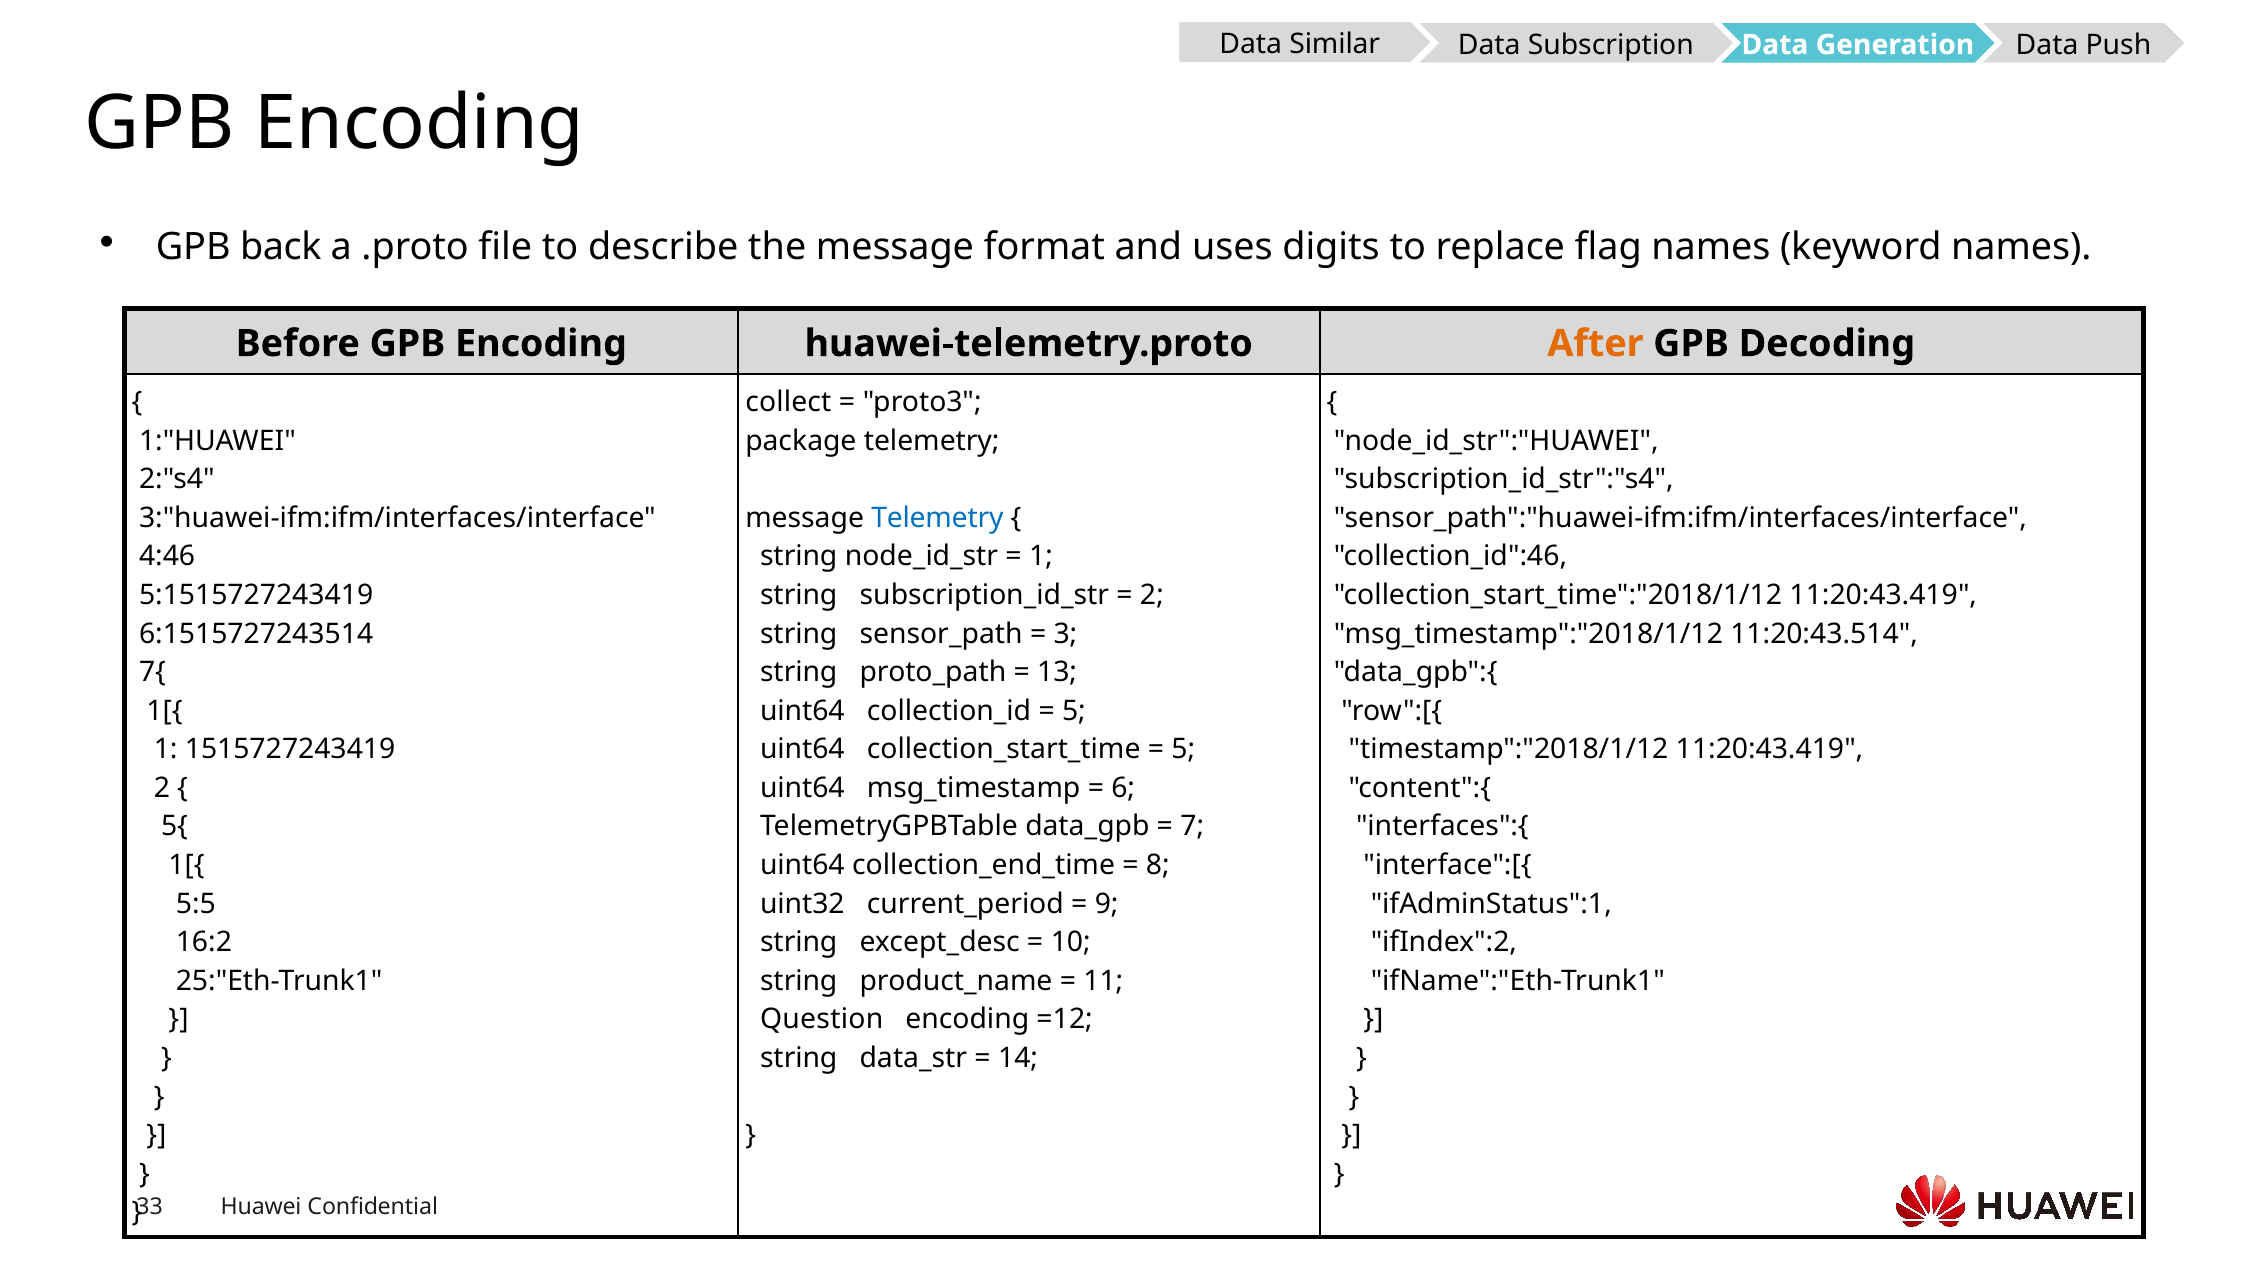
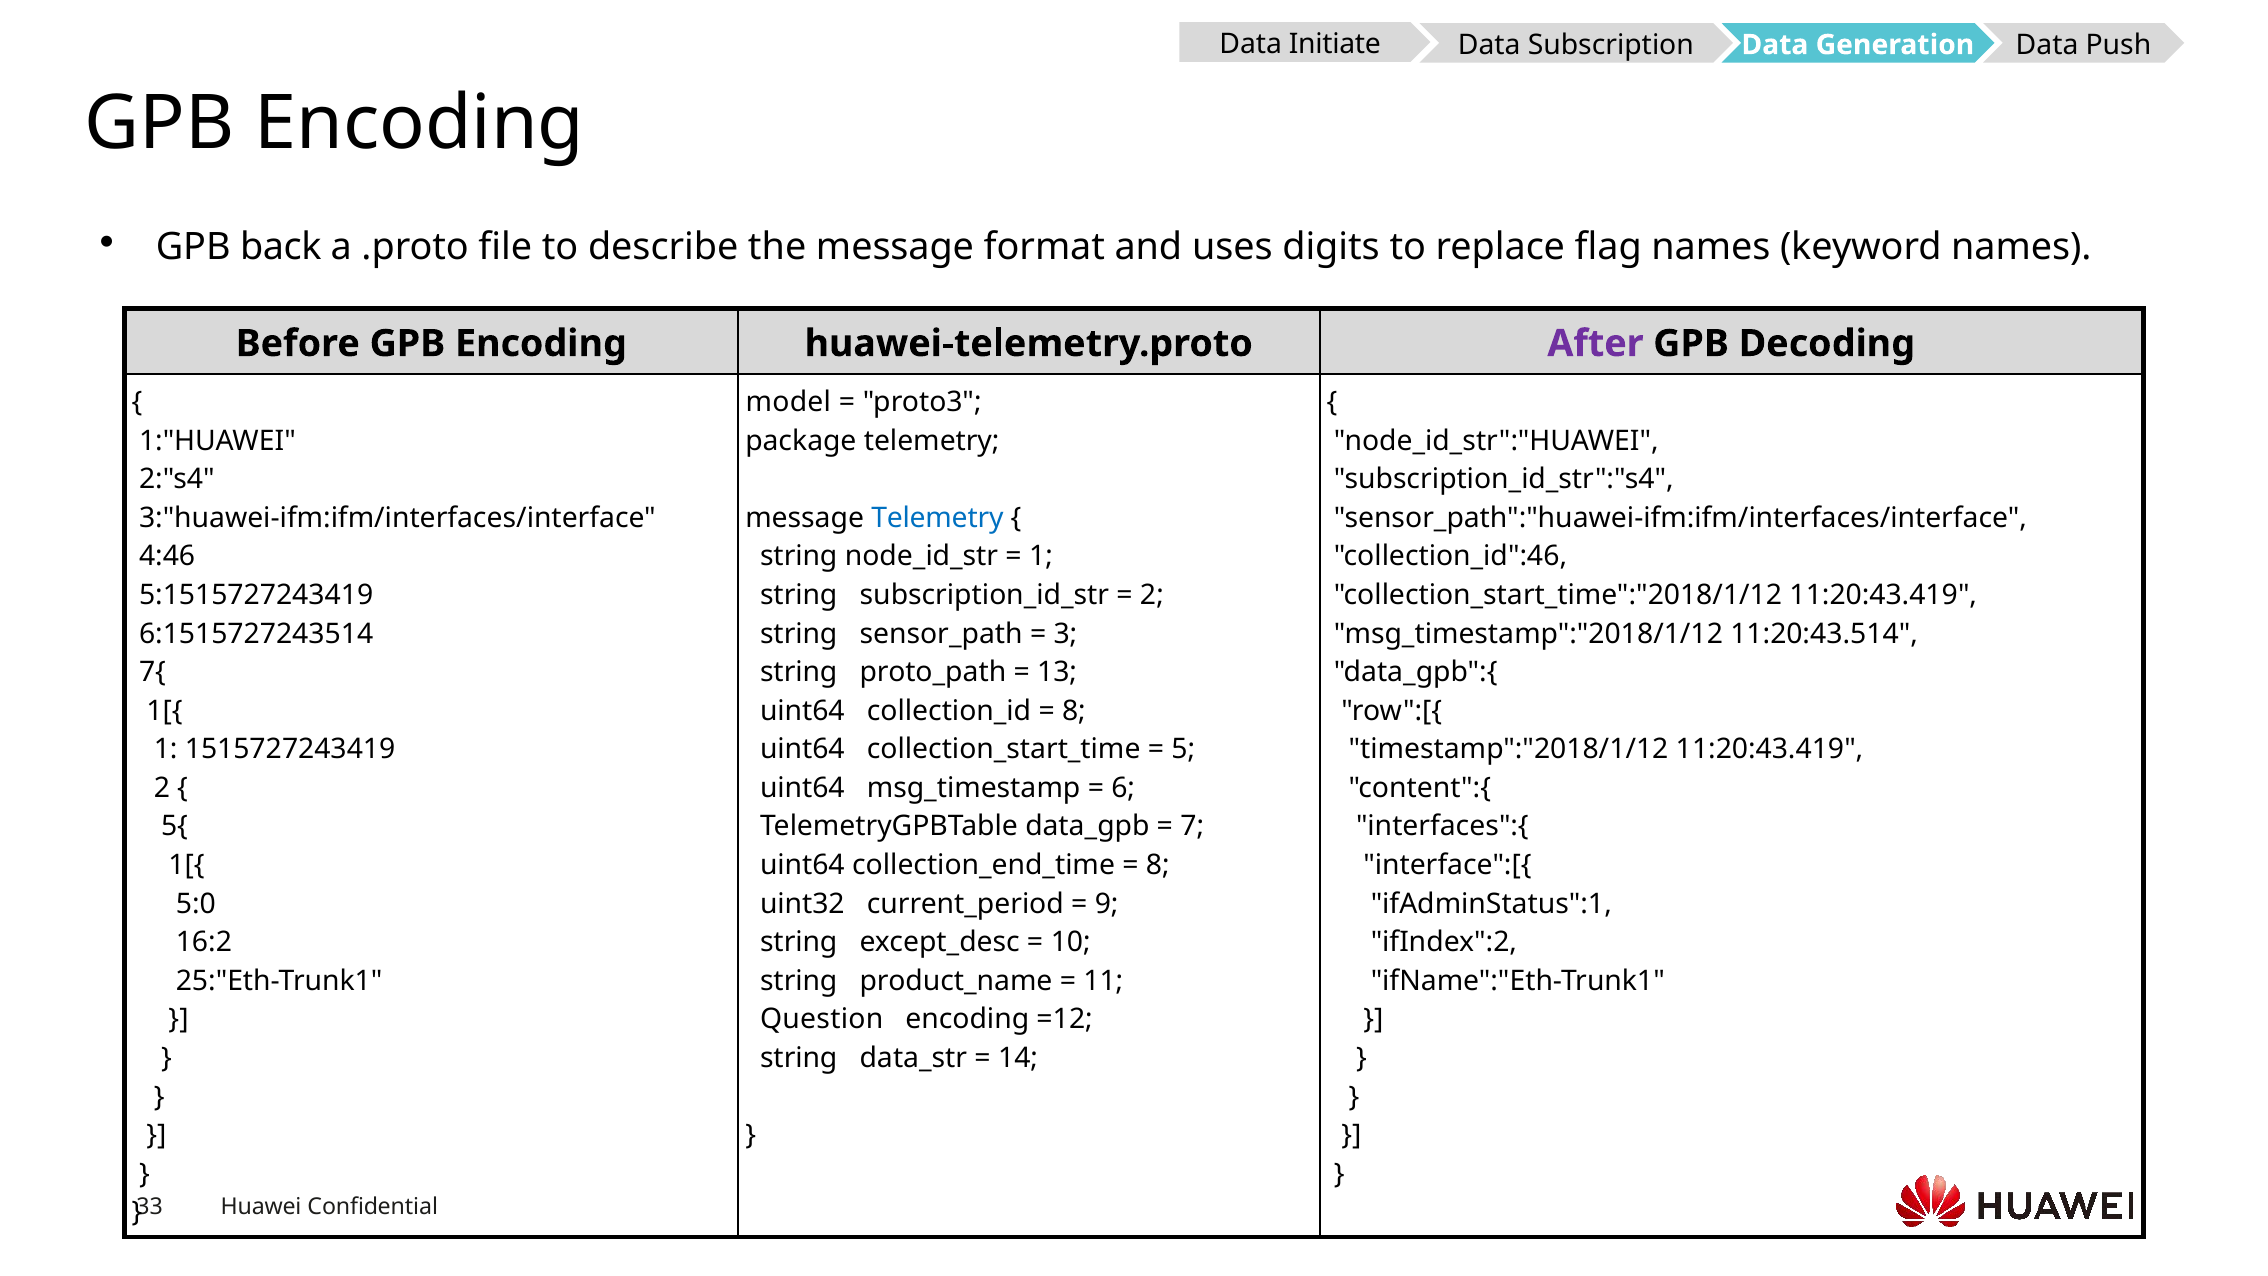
Similar: Similar -> Initiate
After colour: orange -> purple
collect: collect -> model
5 at (1074, 711): 5 -> 8
5:5: 5:5 -> 5:0
